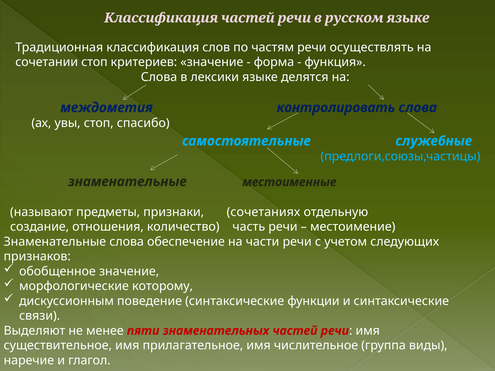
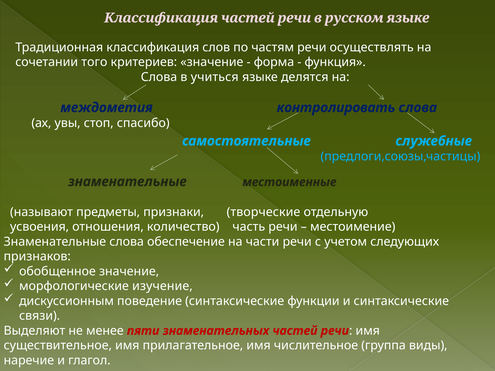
сочетании стоп: стоп -> того
лексики: лексики -> учиться
сочетаниях: сочетаниях -> творческие
создание: создание -> усвоения
которому: которому -> изучение
